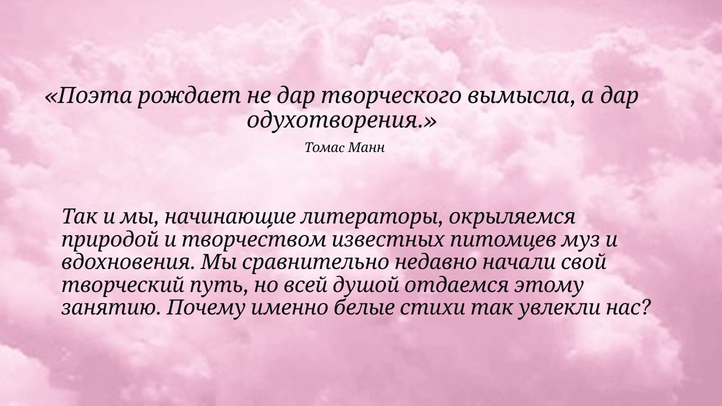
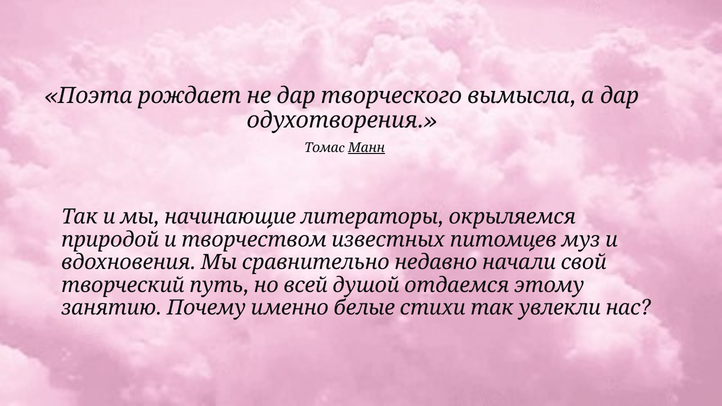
Манн underline: none -> present
